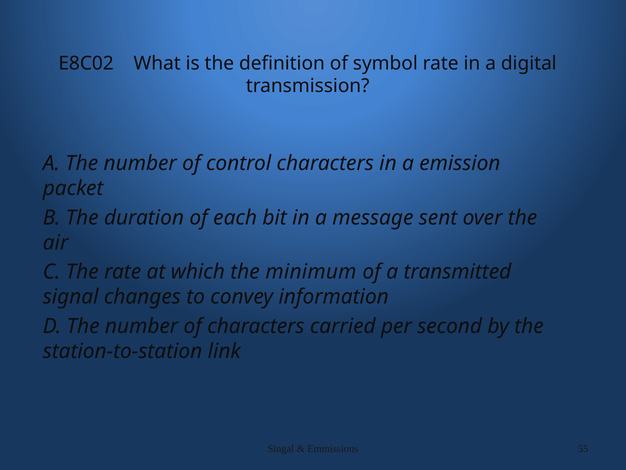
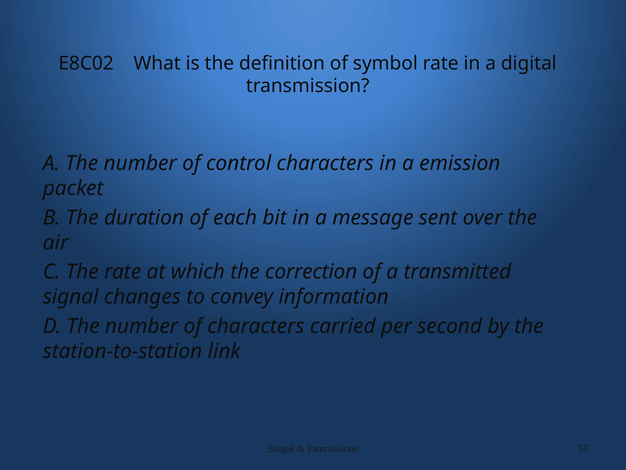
minimum: minimum -> correction
